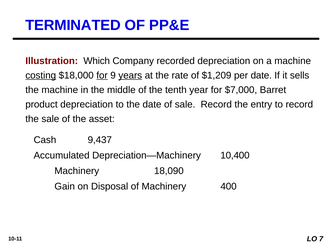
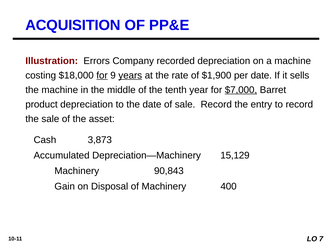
TERMINATED: TERMINATED -> ACQUISITION
Which: Which -> Errors
costing underline: present -> none
$1,209: $1,209 -> $1,900
$7,000 underline: none -> present
9,437: 9,437 -> 3,873
10,400: 10,400 -> 15,129
18,090: 18,090 -> 90,843
